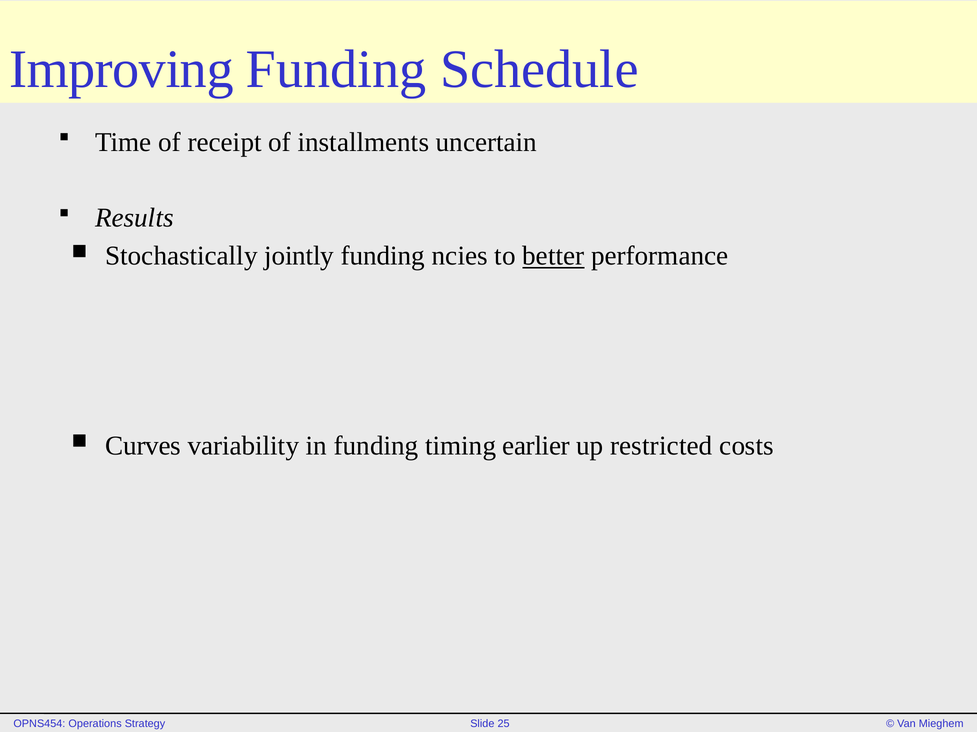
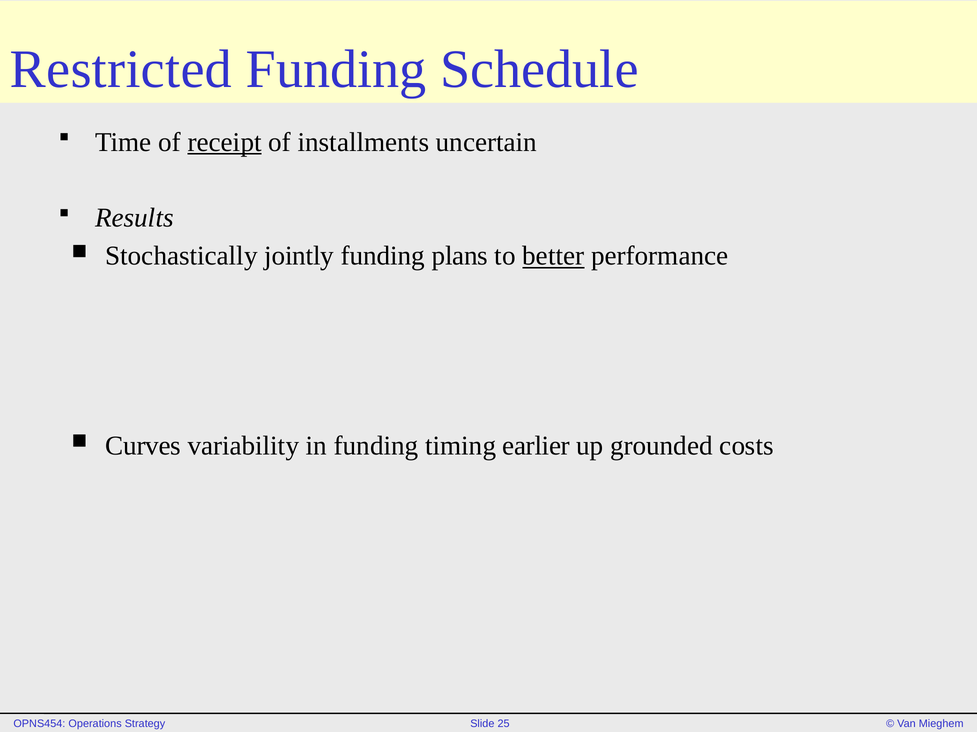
Improving: Improving -> Restricted
receipt underline: none -> present
ncies: ncies -> plans
restricted: restricted -> grounded
